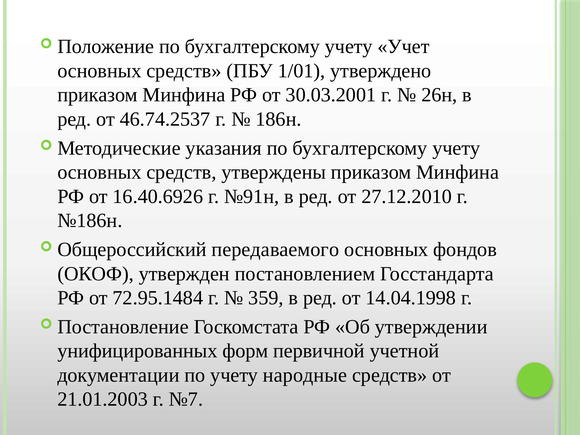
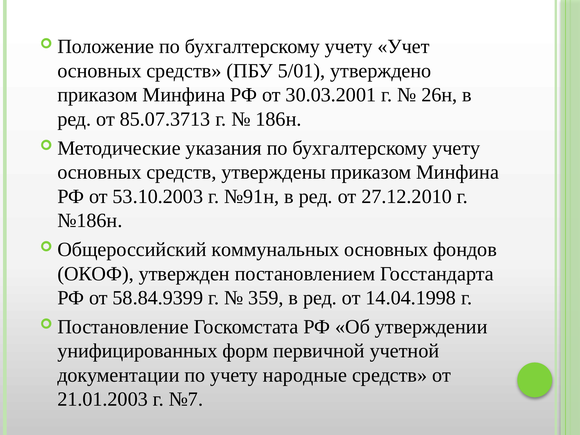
1/01: 1/01 -> 5/01
46.74.2537: 46.74.2537 -> 85.07.3713
16.40.6926: 16.40.6926 -> 53.10.2003
передаваемого: передаваемого -> коммунальных
72.95.1484: 72.95.1484 -> 58.84.9399
